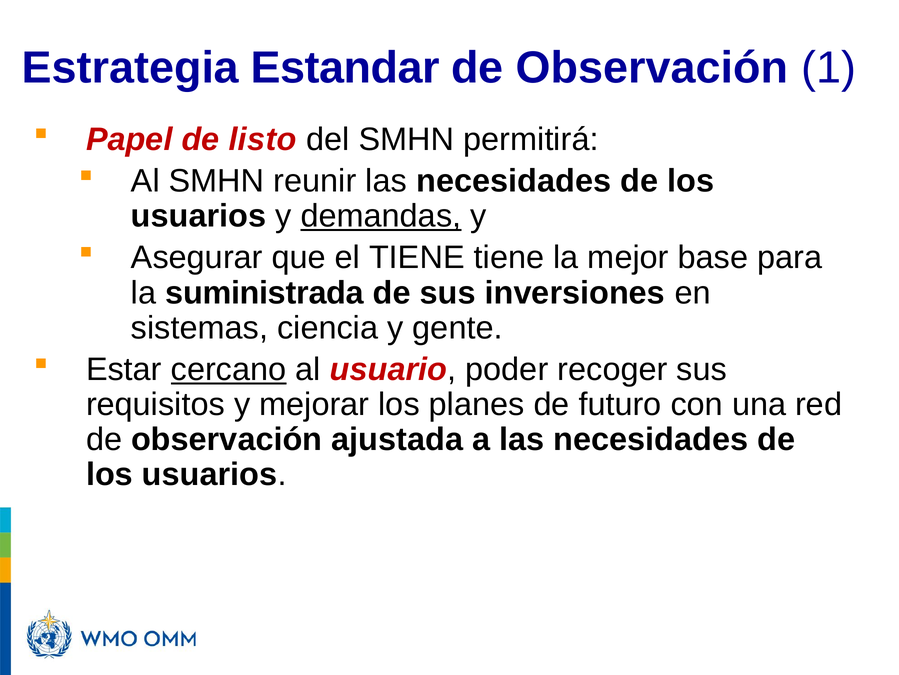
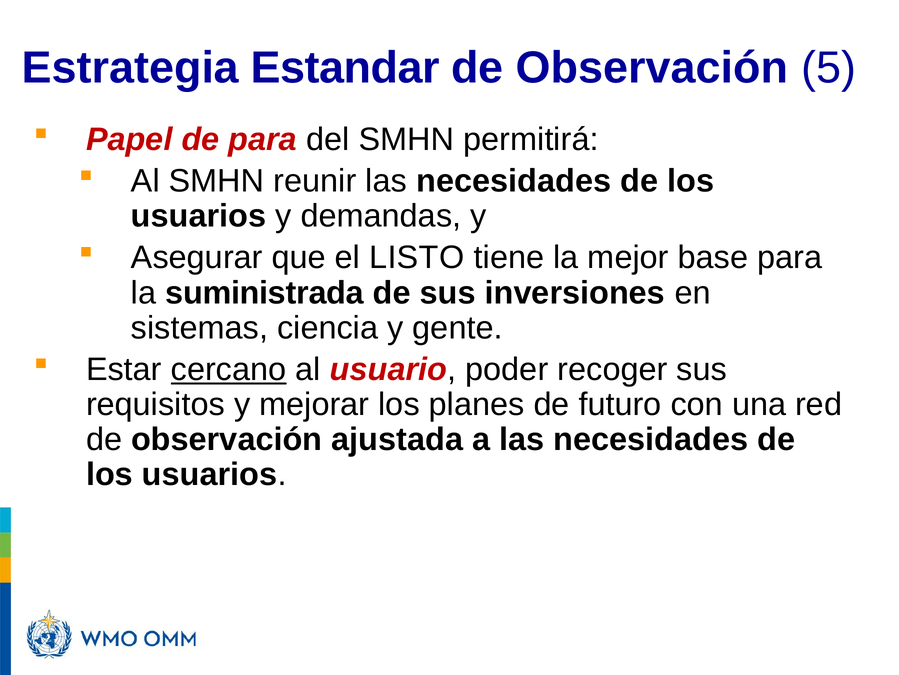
1: 1 -> 5
de listo: listo -> para
demandas underline: present -> none
el TIENE: TIENE -> LISTO
